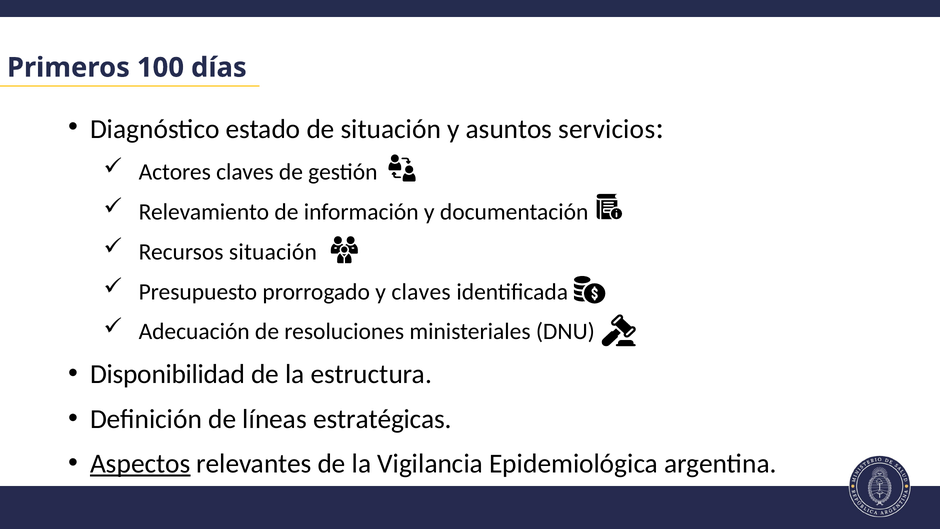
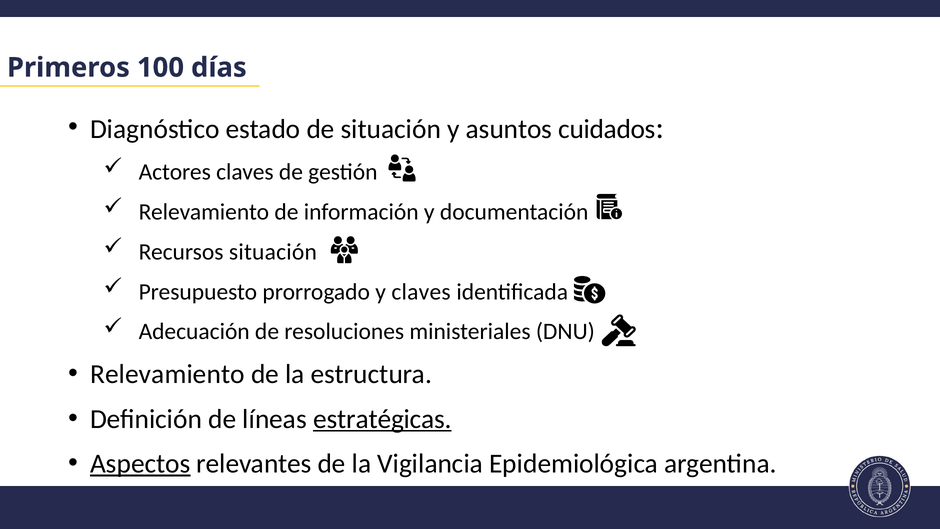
servicios: servicios -> cuidados
Disponibilidad at (168, 374): Disponibilidad -> Relevamiento
estratégicas underline: none -> present
